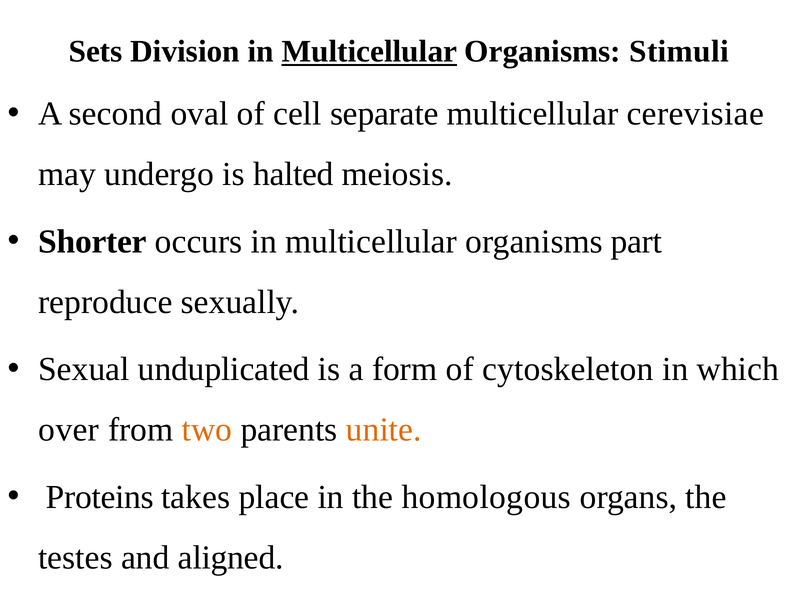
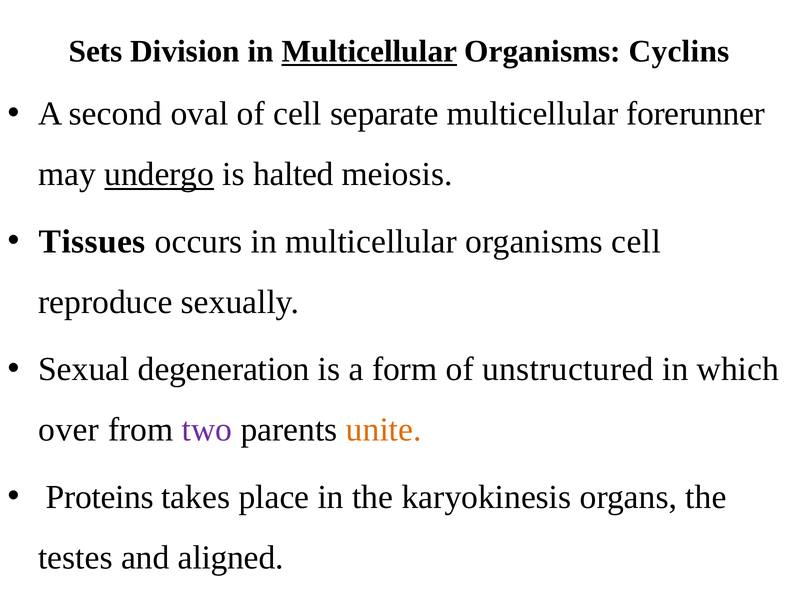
Stimuli: Stimuli -> Cyclins
cerevisiae: cerevisiae -> forerunner
undergo underline: none -> present
Shorter: Shorter -> Tissues
organisms part: part -> cell
unduplicated: unduplicated -> degeneration
cytoskeleton: cytoskeleton -> unstructured
two colour: orange -> purple
homologous: homologous -> karyokinesis
